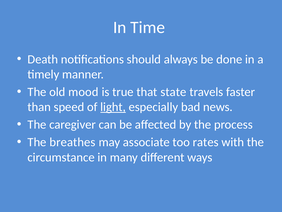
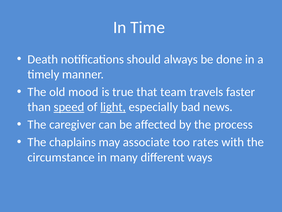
state: state -> team
speed underline: none -> present
breathes: breathes -> chaplains
